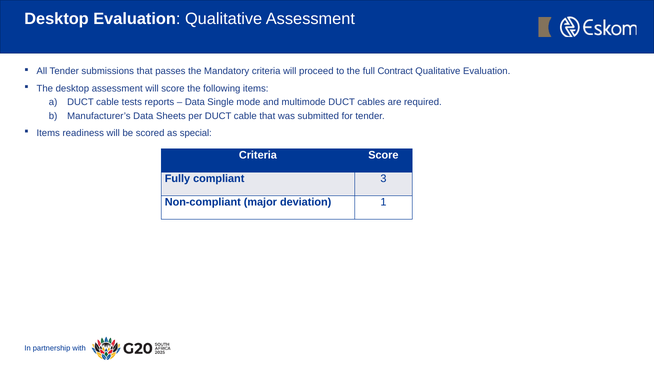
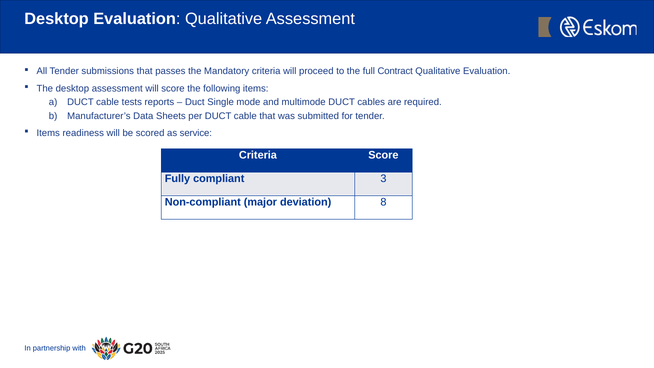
Data at (195, 102): Data -> Duct
special: special -> service
1: 1 -> 8
